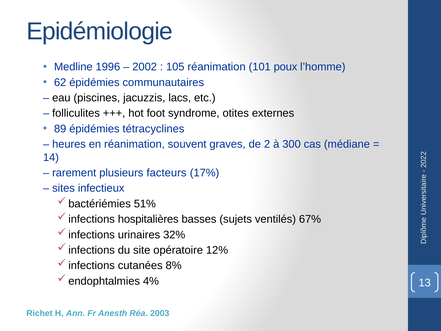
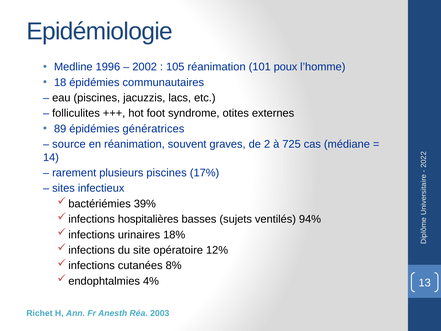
62: 62 -> 18
tétracyclines: tétracyclines -> génératrices
heures: heures -> source
300: 300 -> 725
plusieurs facteurs: facteurs -> piscines
51%: 51% -> 39%
67%: 67% -> 94%
32%: 32% -> 18%
